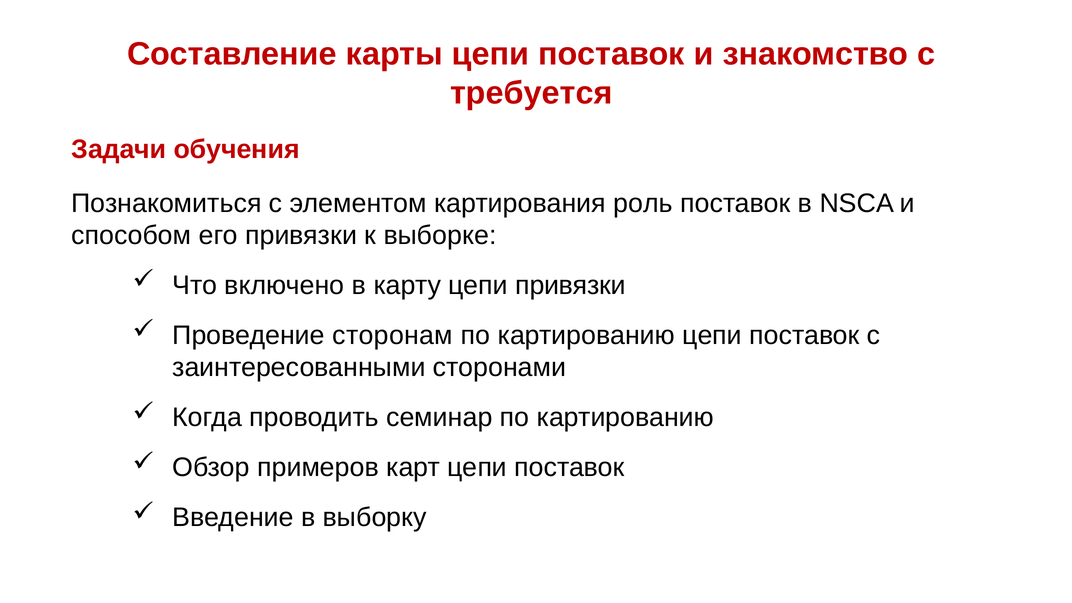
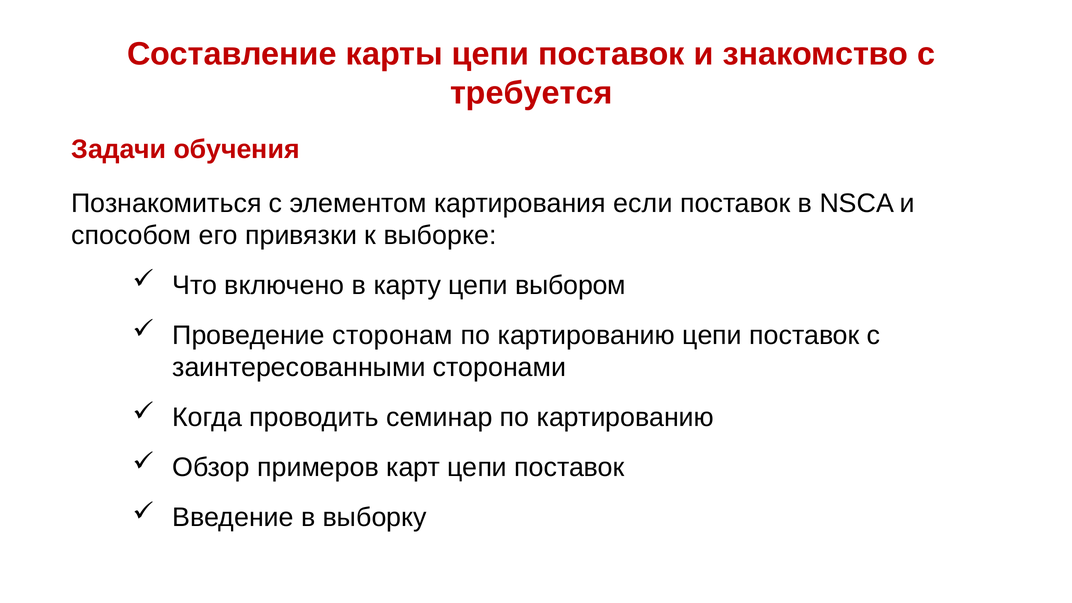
роль: роль -> если
цепи привязки: привязки -> выбором
